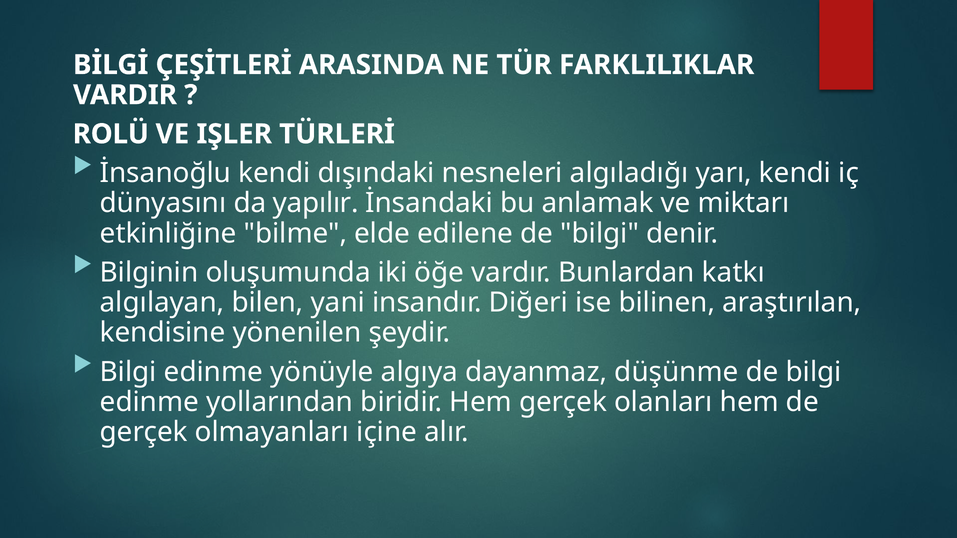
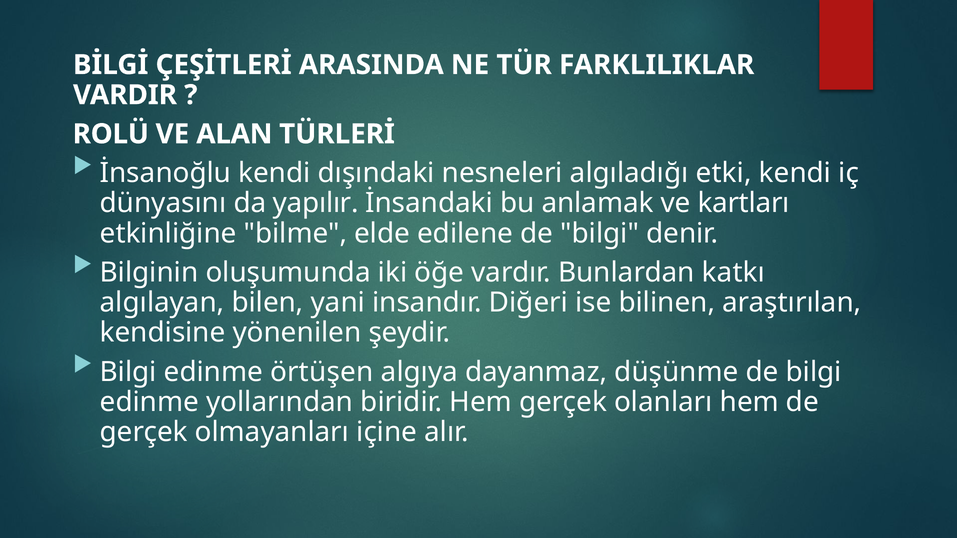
IŞLER: IŞLER -> ALAN
yarı: yarı -> etki
miktarı: miktarı -> kartları
yönüyle: yönüyle -> örtüşen
